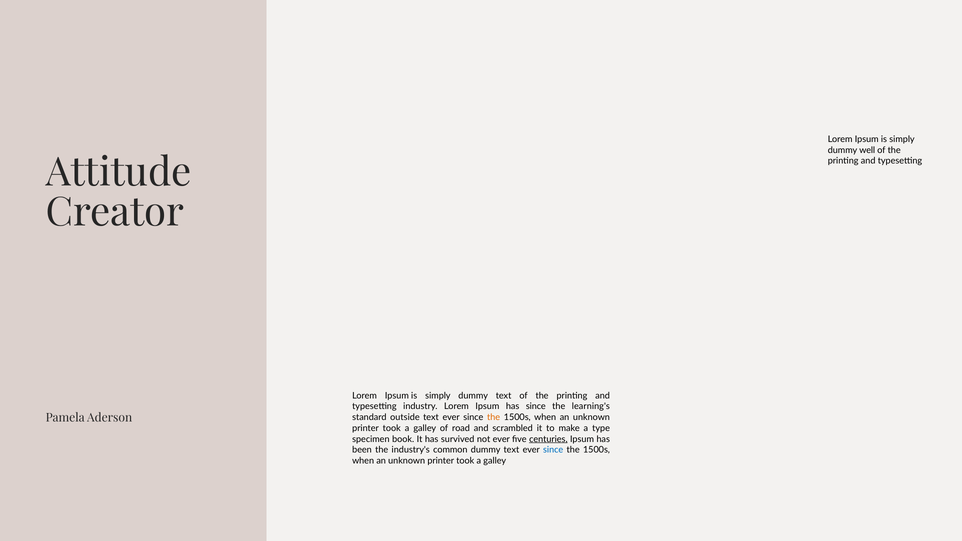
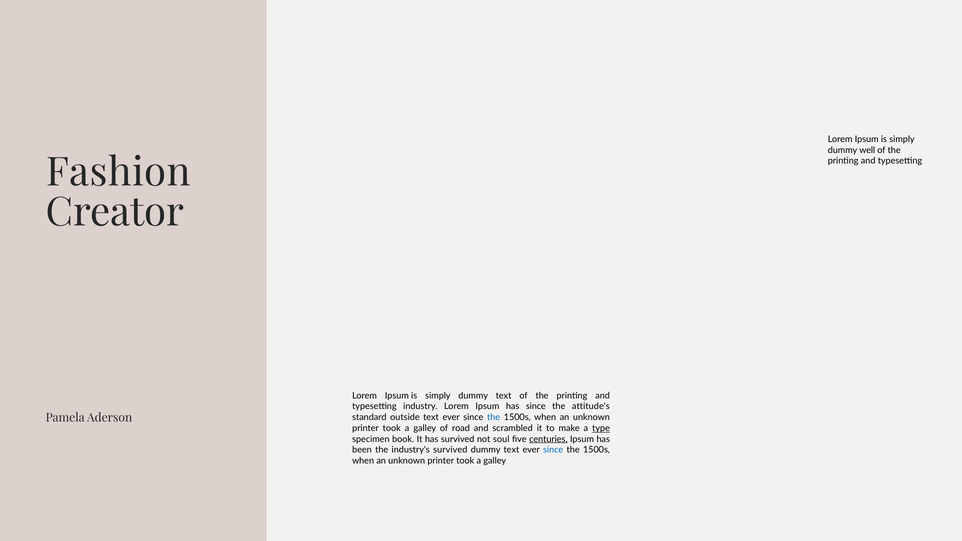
Attitude: Attitude -> Fashion
learning's: learning's -> attitude's
the at (494, 417) colour: orange -> blue
type underline: none -> present
not ever: ever -> soul
industry's common: common -> survived
